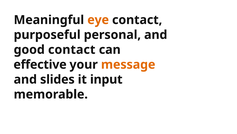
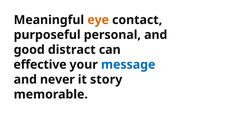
good contact: contact -> distract
message colour: orange -> blue
slides: slides -> never
input: input -> story
